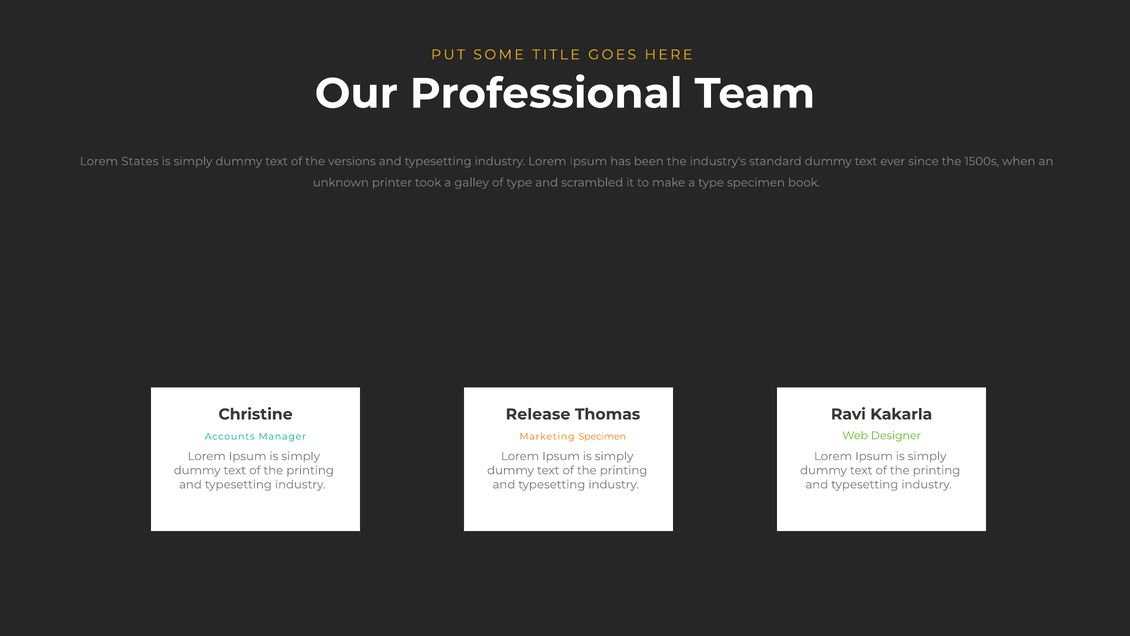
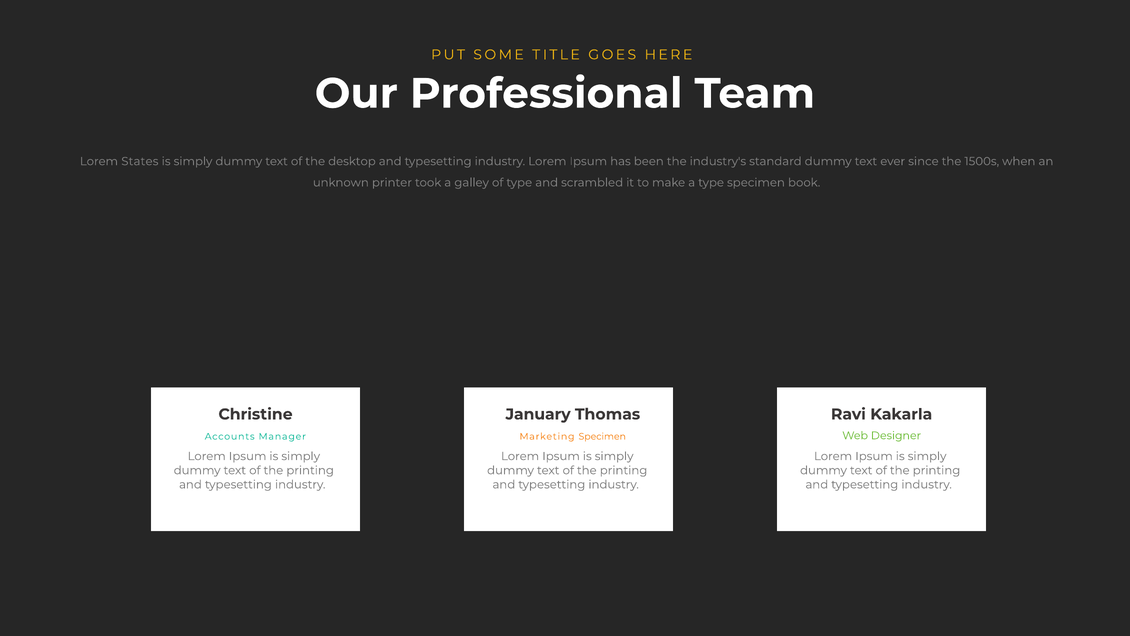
versions: versions -> desktop
Release: Release -> January
